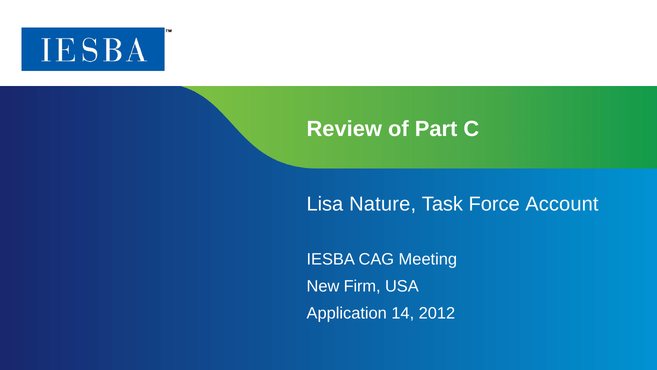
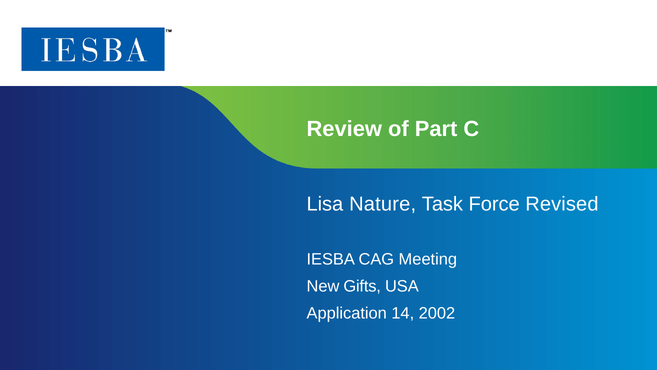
Account: Account -> Revised
Firm: Firm -> Gifts
2012: 2012 -> 2002
